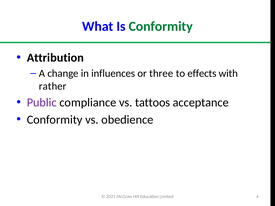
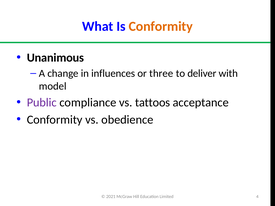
Conformity at (161, 26) colour: green -> orange
Attribution: Attribution -> Unanimous
effects: effects -> deliver
rather: rather -> model
